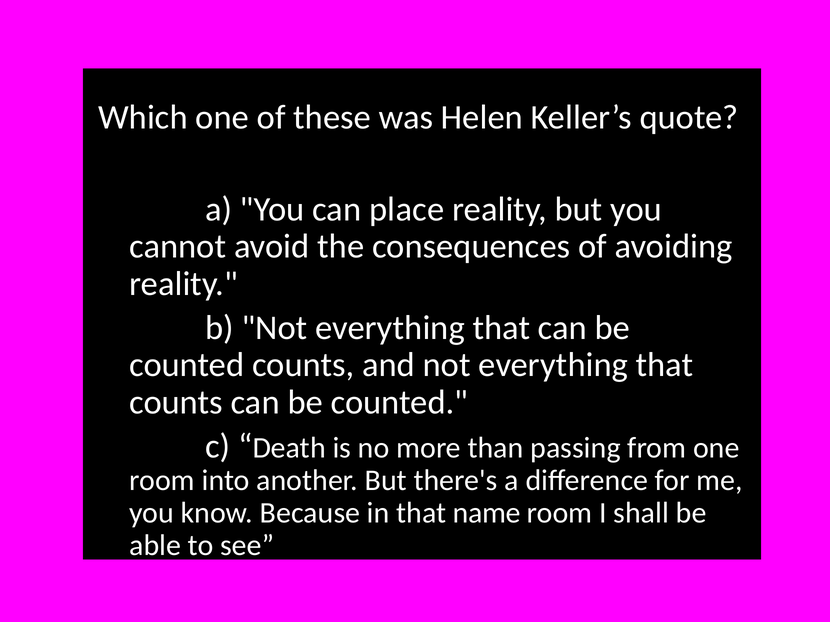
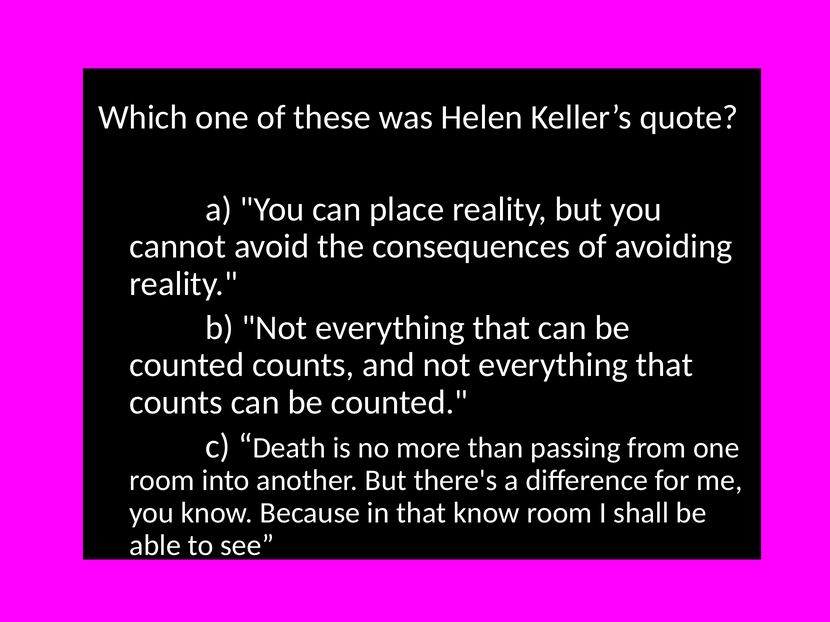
that name: name -> know
